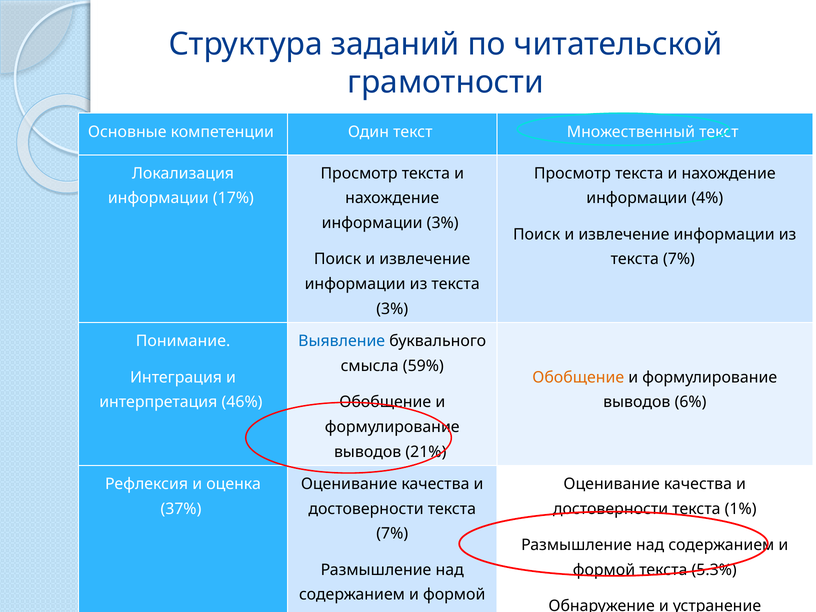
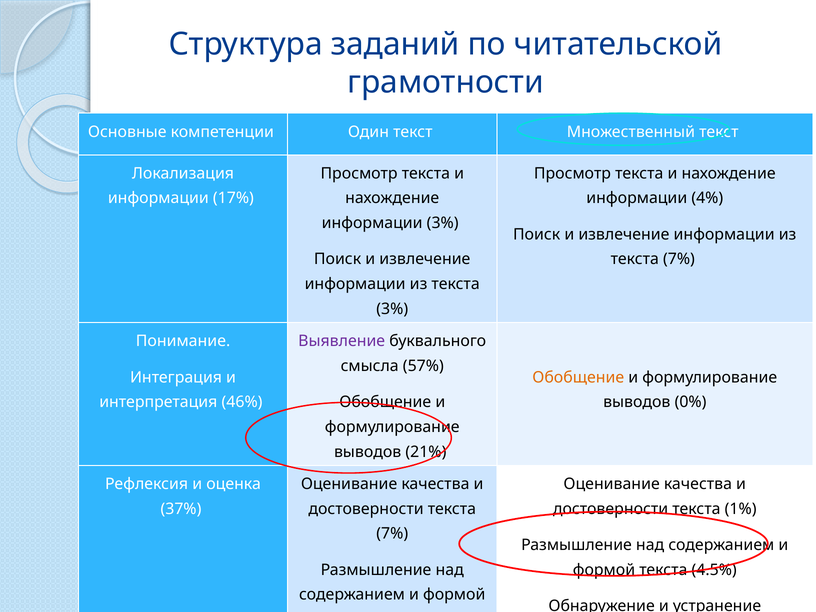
Выявление colour: blue -> purple
59%: 59% -> 57%
6%: 6% -> 0%
5.3%: 5.3% -> 4.5%
